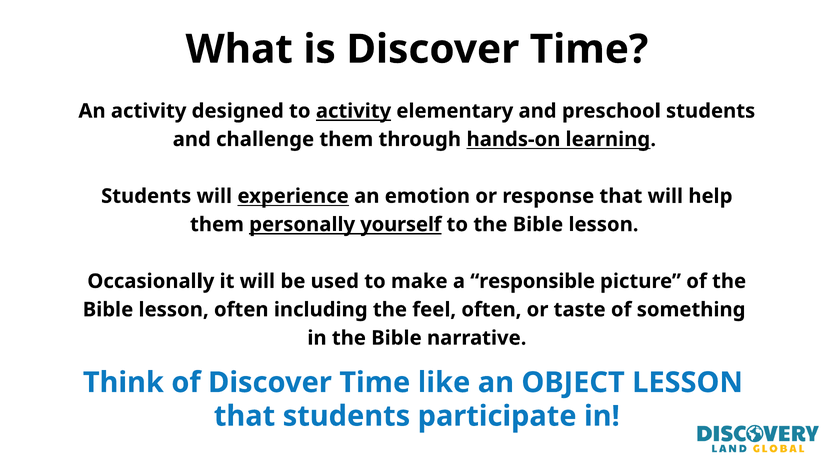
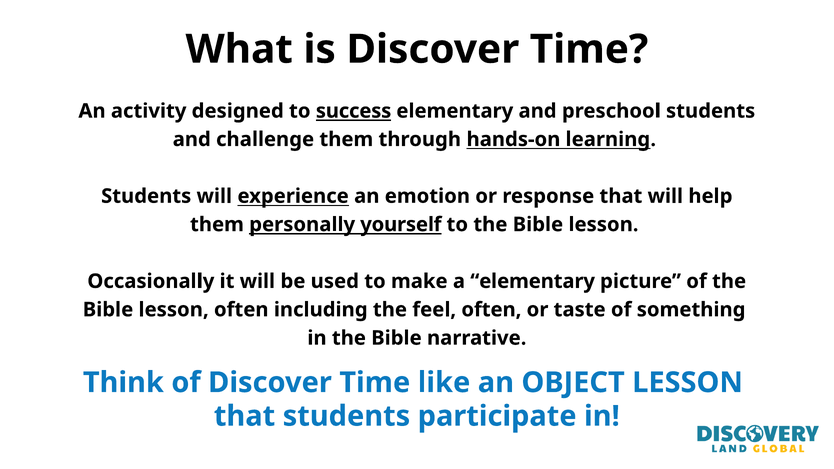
to activity: activity -> success
a responsible: responsible -> elementary
